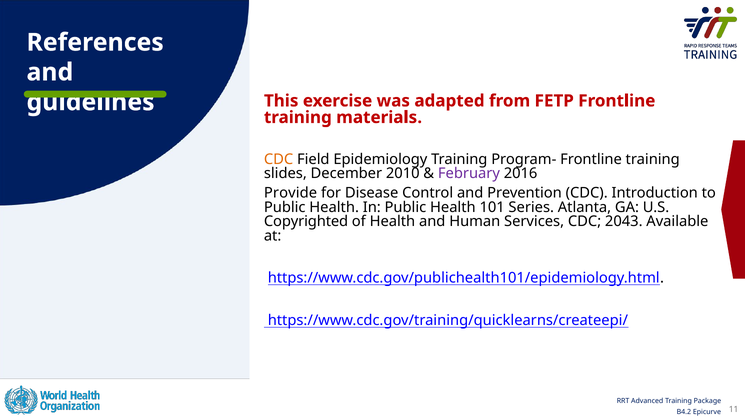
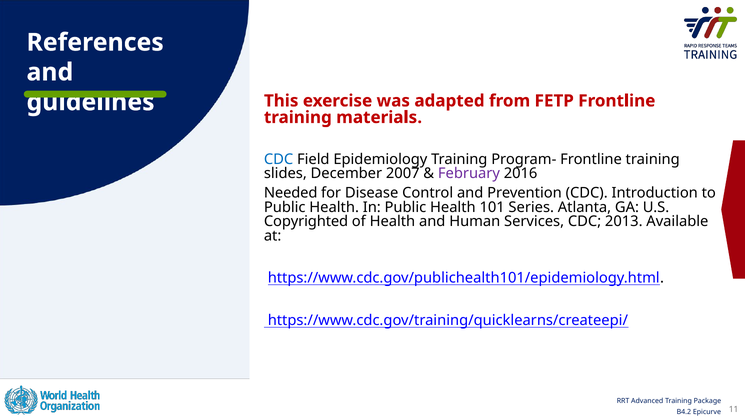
CDC at (279, 159) colour: orange -> blue
2010: 2010 -> 2007
Provide: Provide -> Needed
2043: 2043 -> 2013
